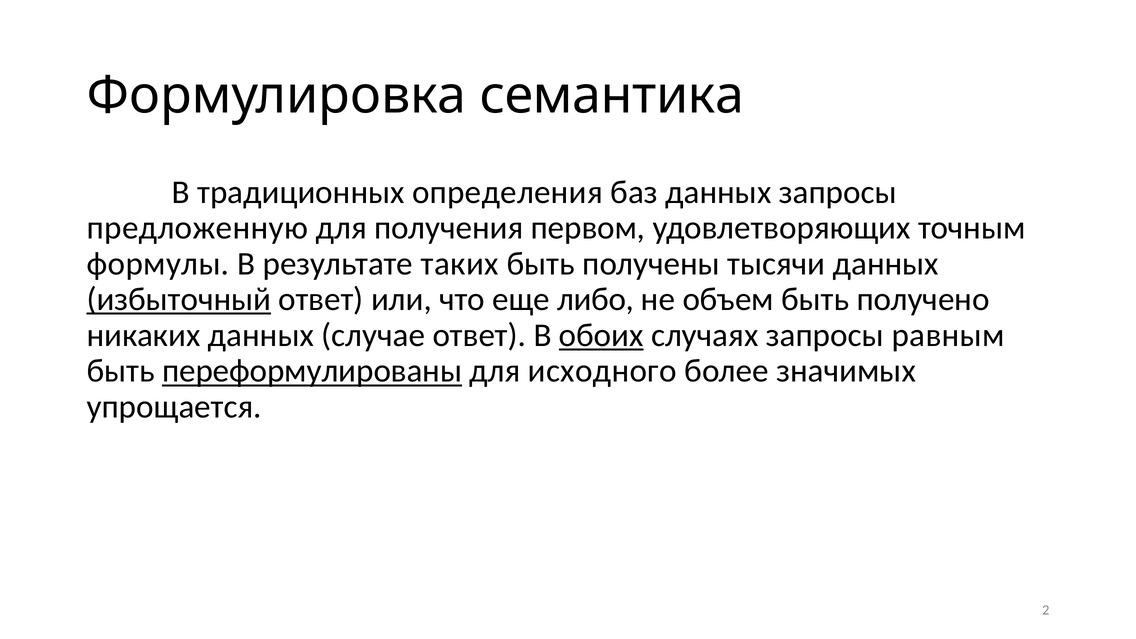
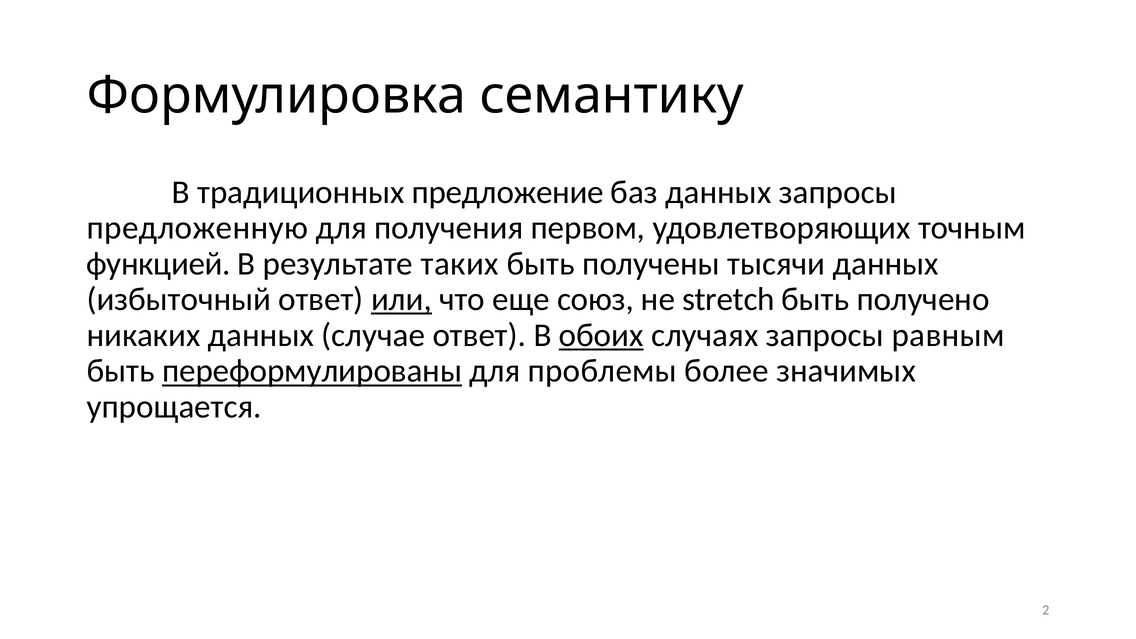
семантика: семантика -> семантику
определения: определения -> предложение
формулы: формулы -> функцией
избыточный underline: present -> none
или underline: none -> present
либо: либо -> союз
объем: объем -> stretch
исходного: исходного -> проблемы
